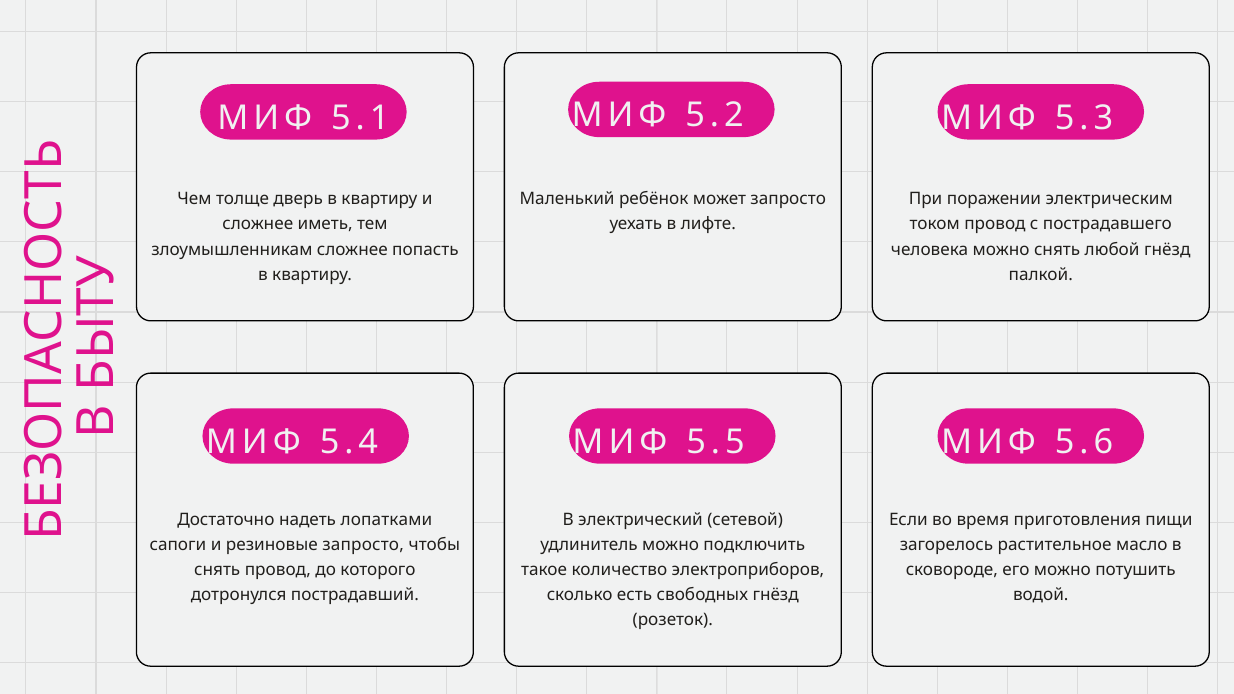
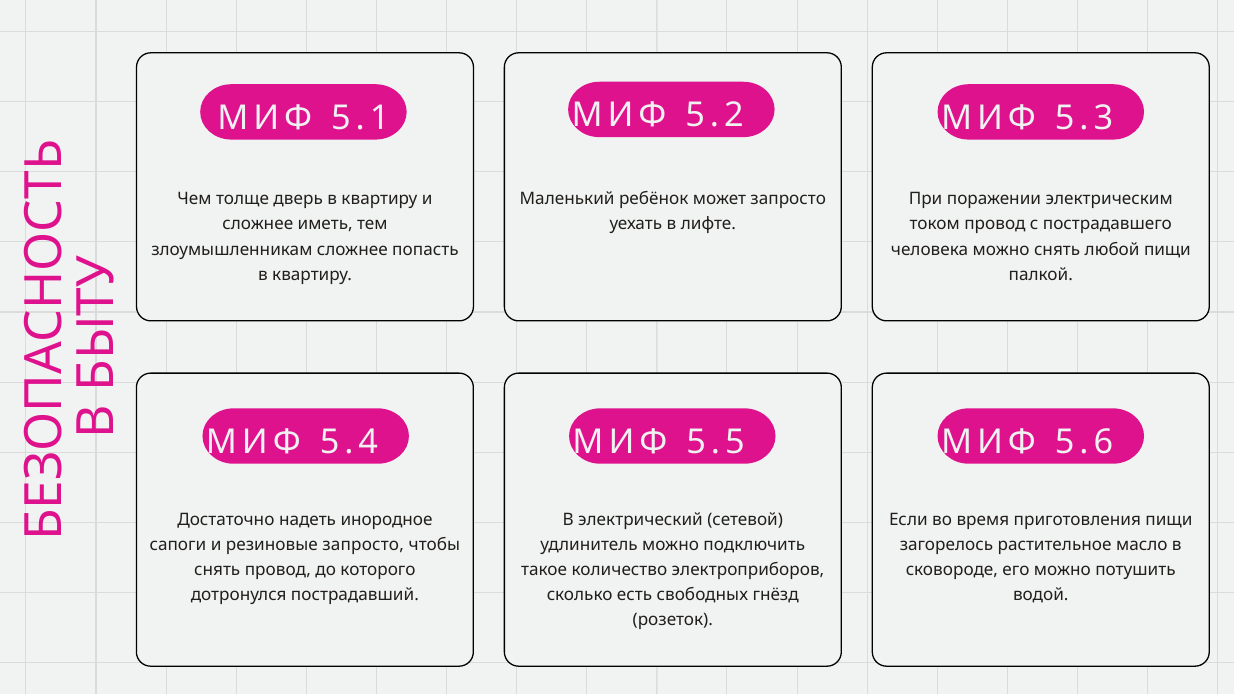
любой гнёзд: гнёзд -> пищи
лопатками: лопатками -> инородное
